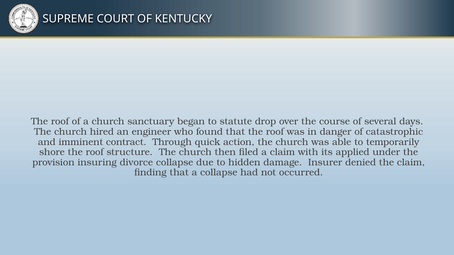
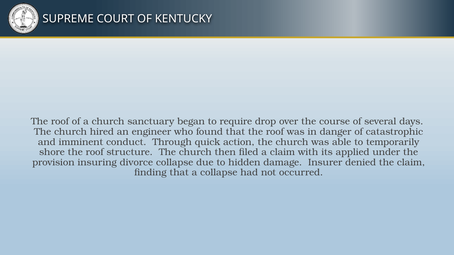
statute: statute -> require
contract: contract -> conduct
